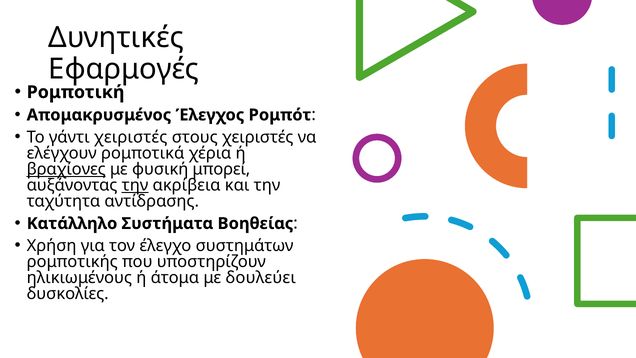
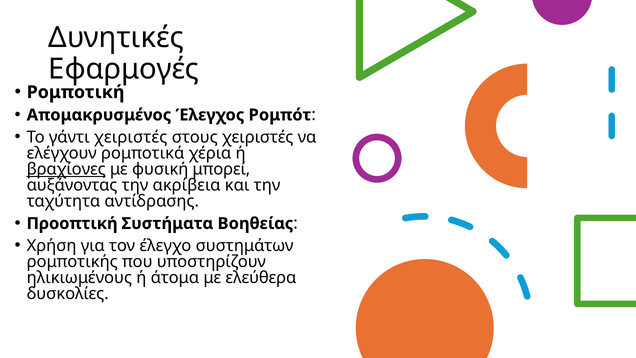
την at (135, 185) underline: present -> none
Κατάλληλο: Κατάλληλο -> Προοπτική
δουλεύει: δουλεύει -> ελεύθερα
